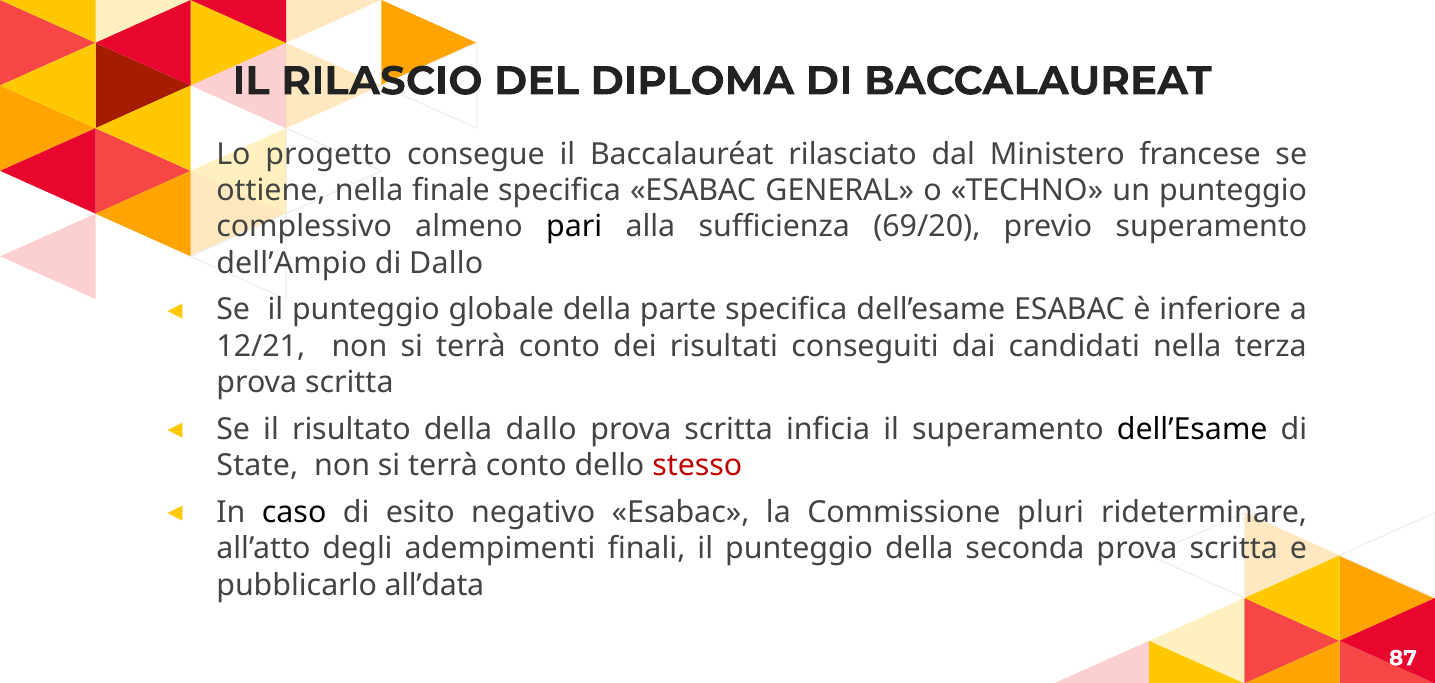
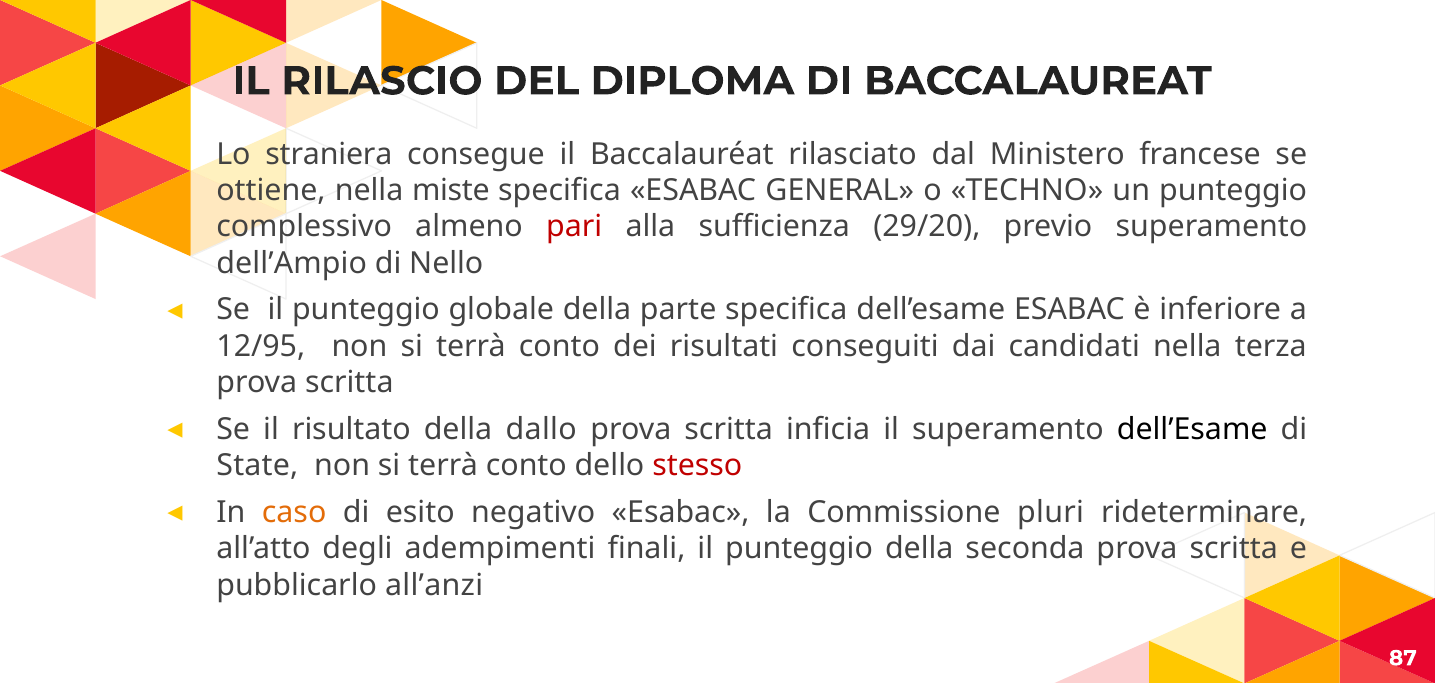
progetto: progetto -> straniera
finale: finale -> miste
pari colour: black -> red
69/20: 69/20 -> 29/20
di Dallo: Dallo -> Nello
12/21: 12/21 -> 12/95
caso colour: black -> orange
all’data: all’data -> all’anzi
